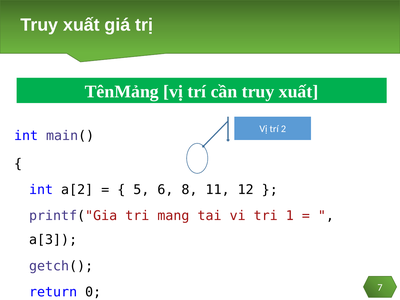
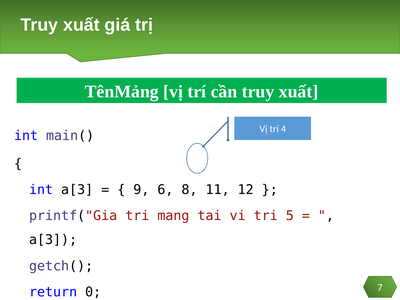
2: 2 -> 4
int a[2: a[2 -> a[3
5: 5 -> 9
1: 1 -> 5
